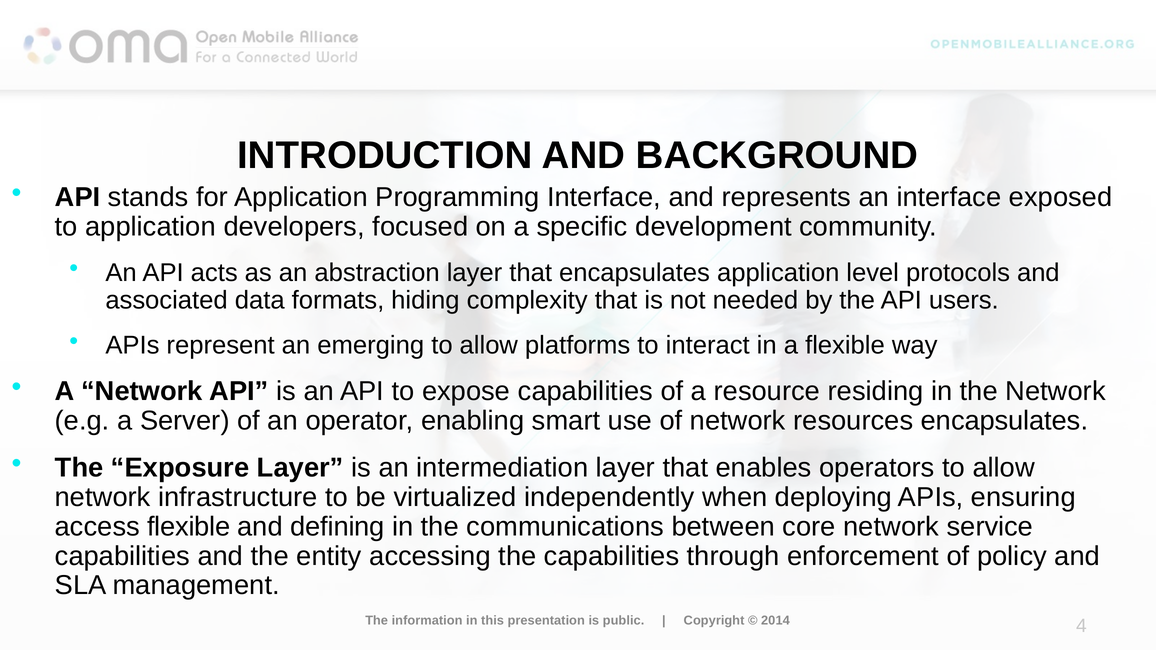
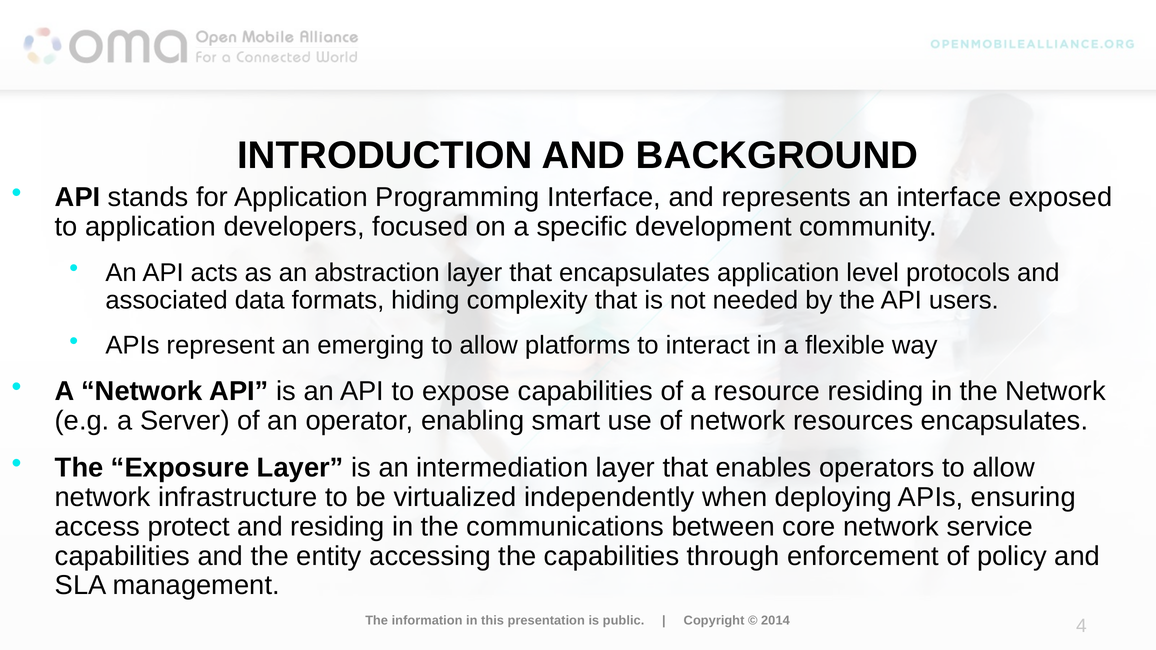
access flexible: flexible -> protect
and defining: defining -> residing
